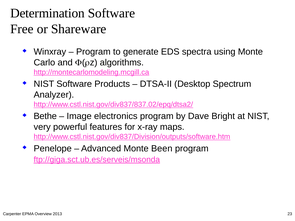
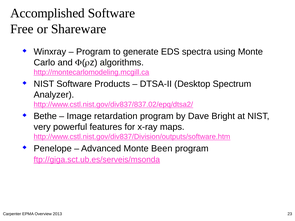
Determination: Determination -> Accomplished
electronics: electronics -> retardation
